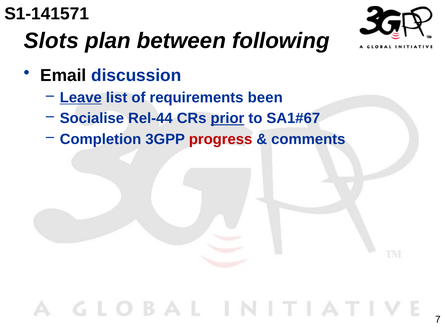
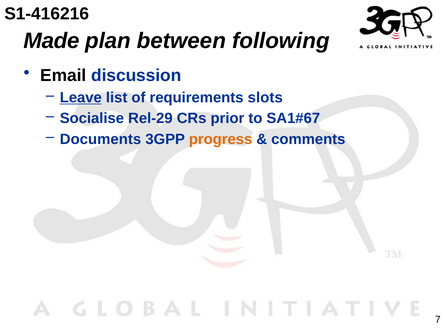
S1-141571: S1-141571 -> S1-416216
Slots: Slots -> Made
been: been -> slots
Rel-44: Rel-44 -> Rel-29
prior underline: present -> none
Completion: Completion -> Documents
progress colour: red -> orange
